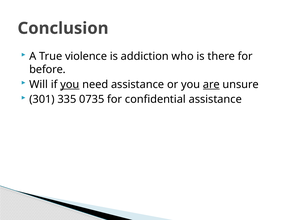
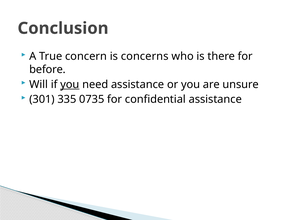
violence: violence -> concern
addiction: addiction -> concerns
are underline: present -> none
